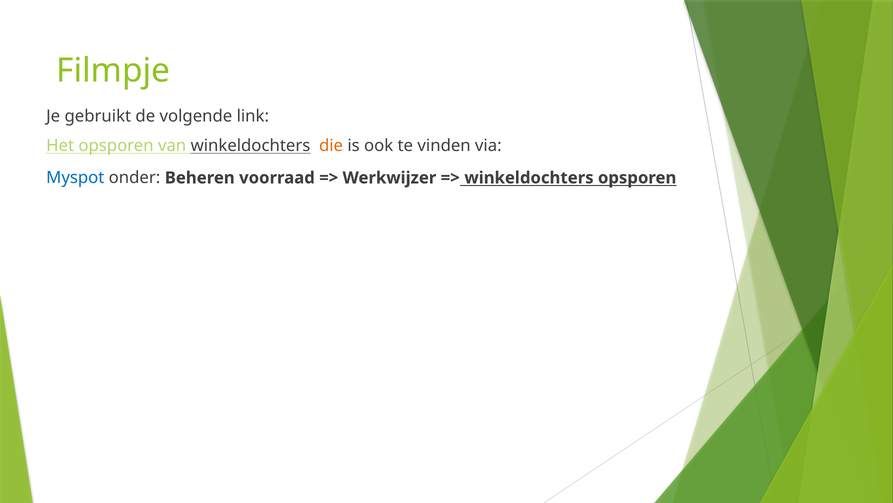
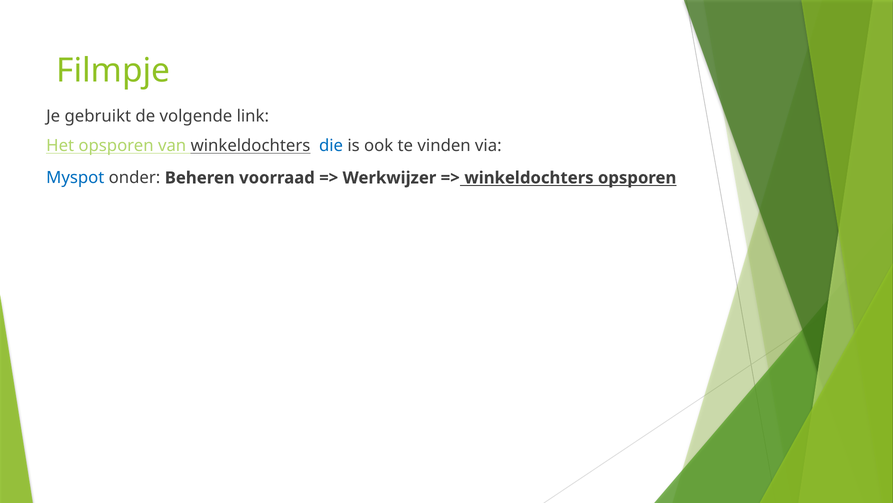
die colour: orange -> blue
